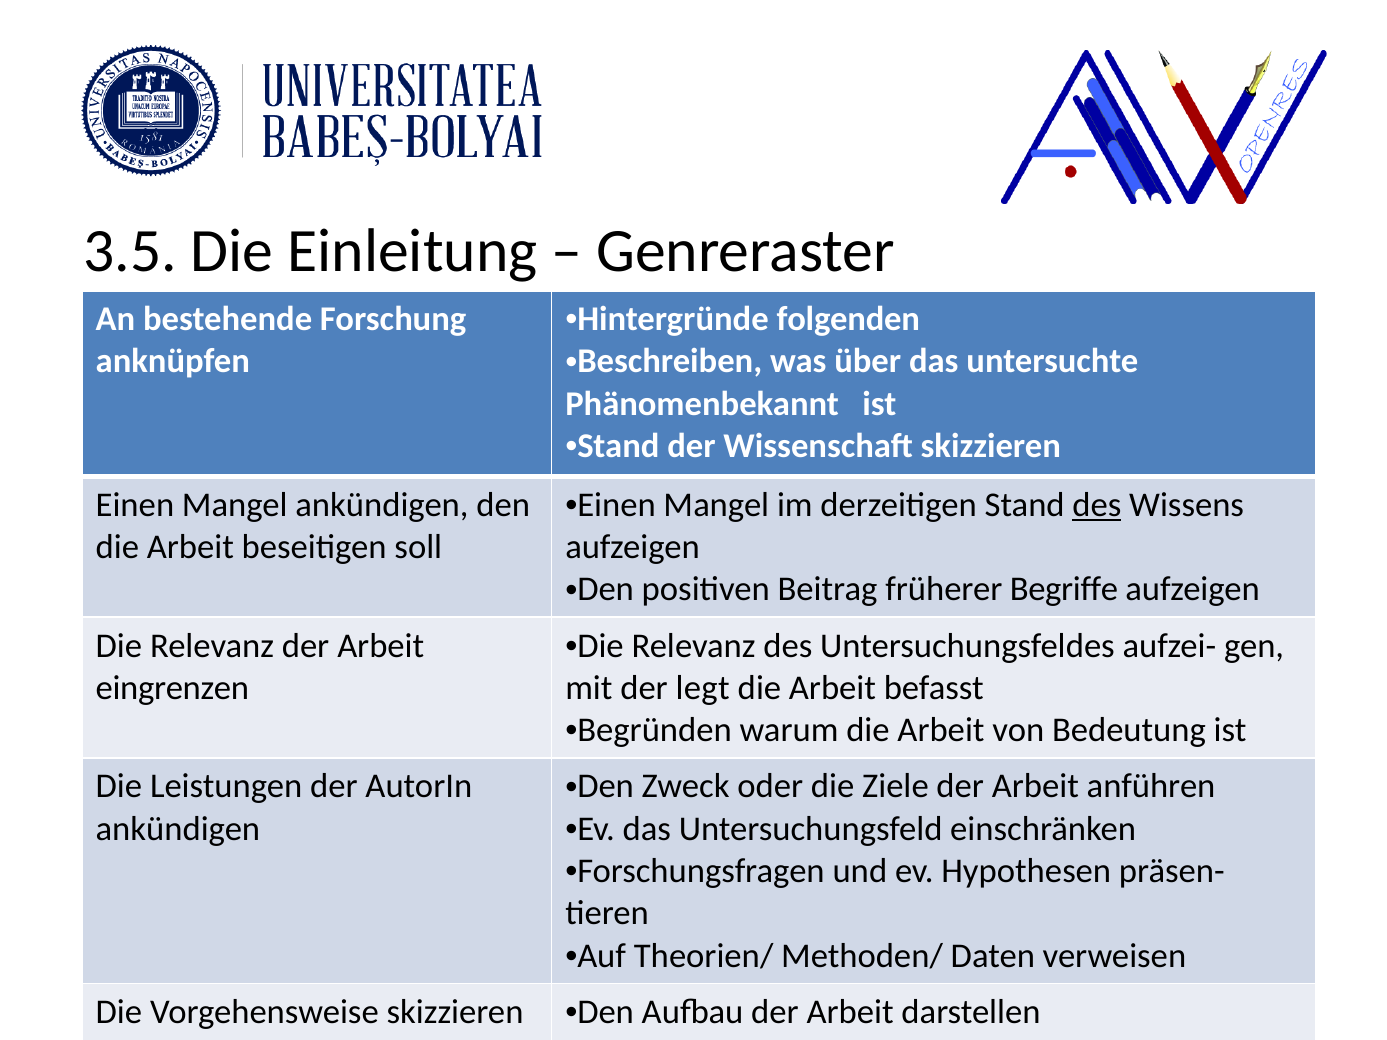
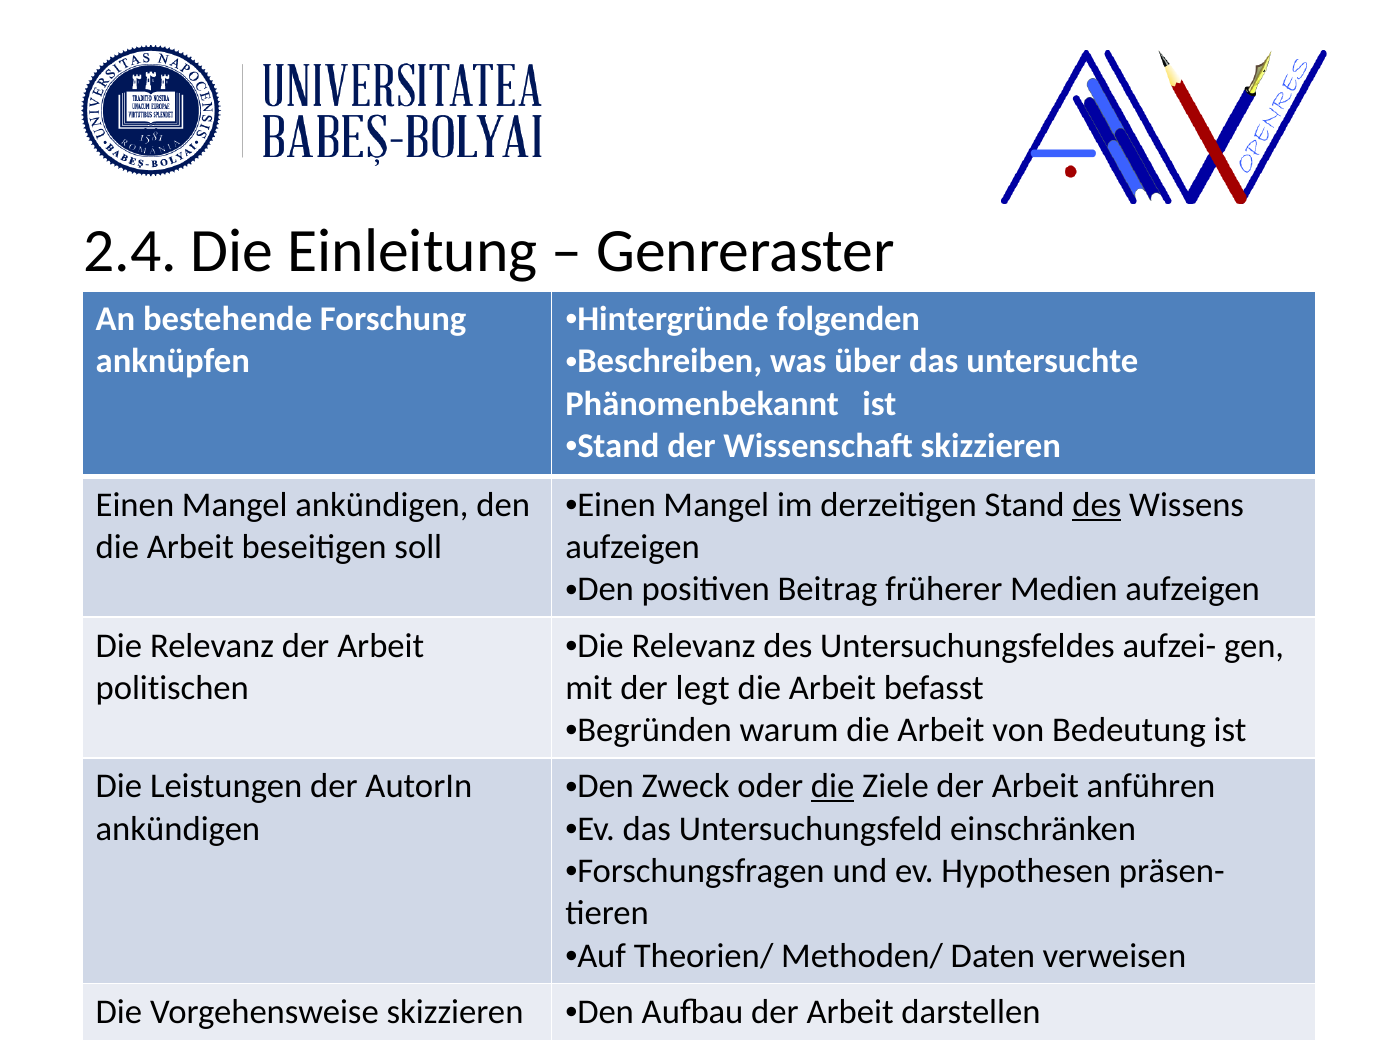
3.5: 3.5 -> 2.4
Begriffe: Begriffe -> Medien
eingrenzen: eingrenzen -> politischen
die at (833, 787) underline: none -> present
